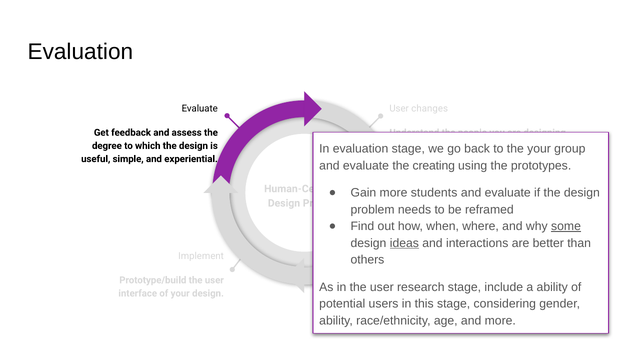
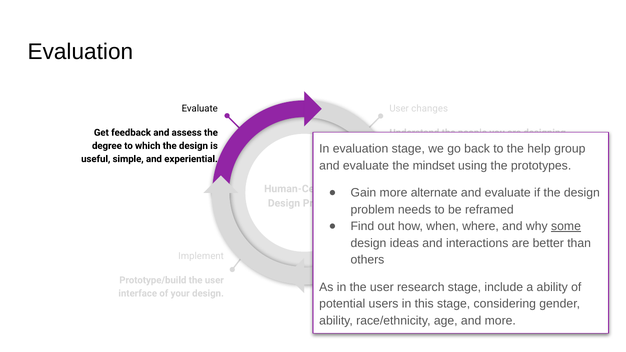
your at (539, 149): your -> help
creating: creating -> mindset
students: students -> alternate
ideas underline: present -> none
